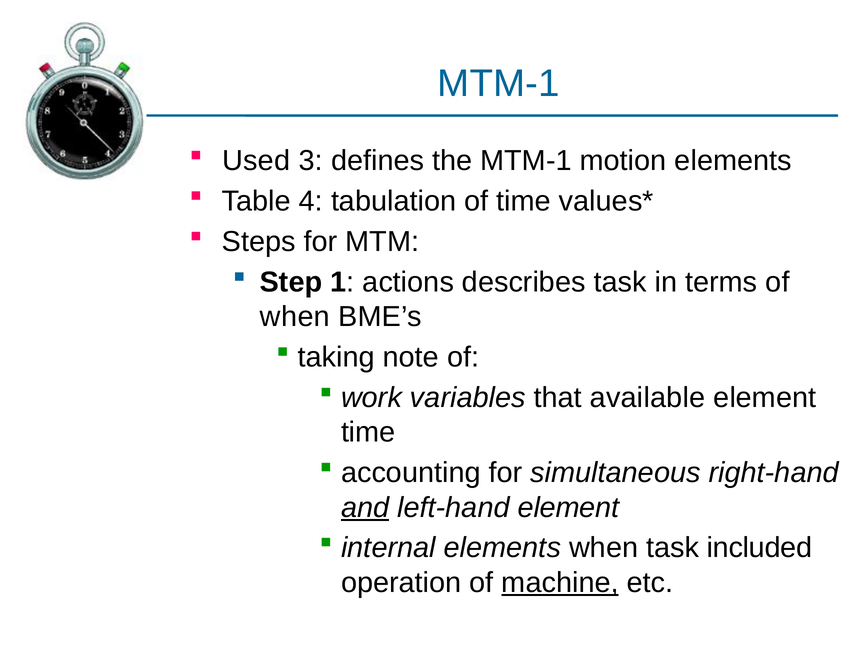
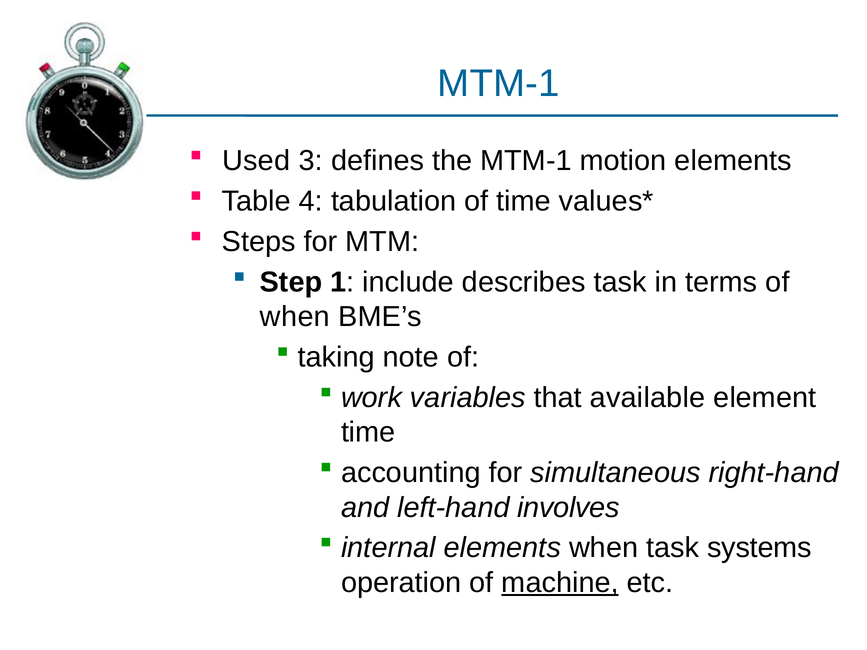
actions: actions -> include
and underline: present -> none
left-hand element: element -> involves
included: included -> systems
